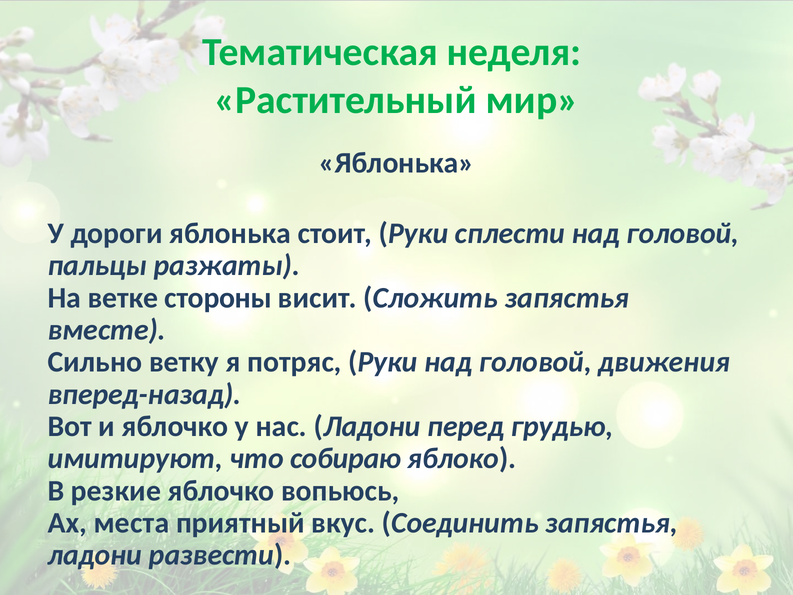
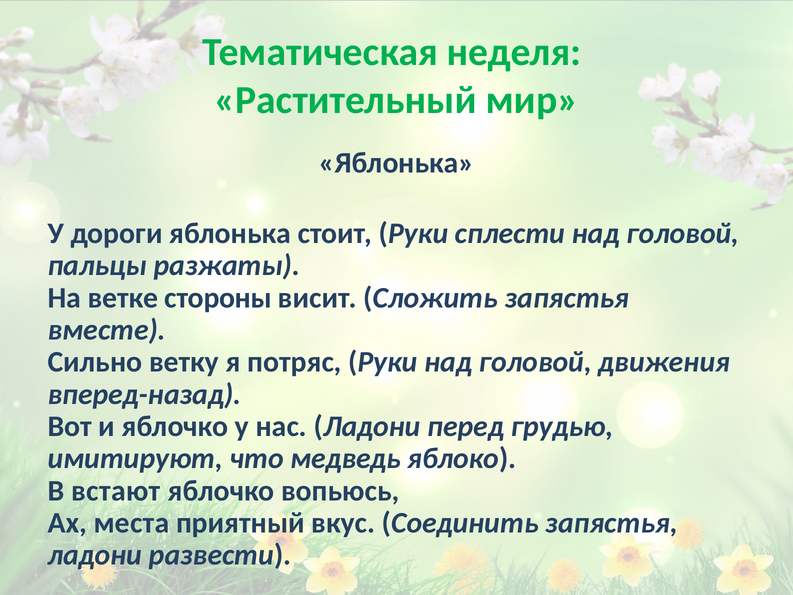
собираю: собираю -> медведь
резкие: резкие -> встают
